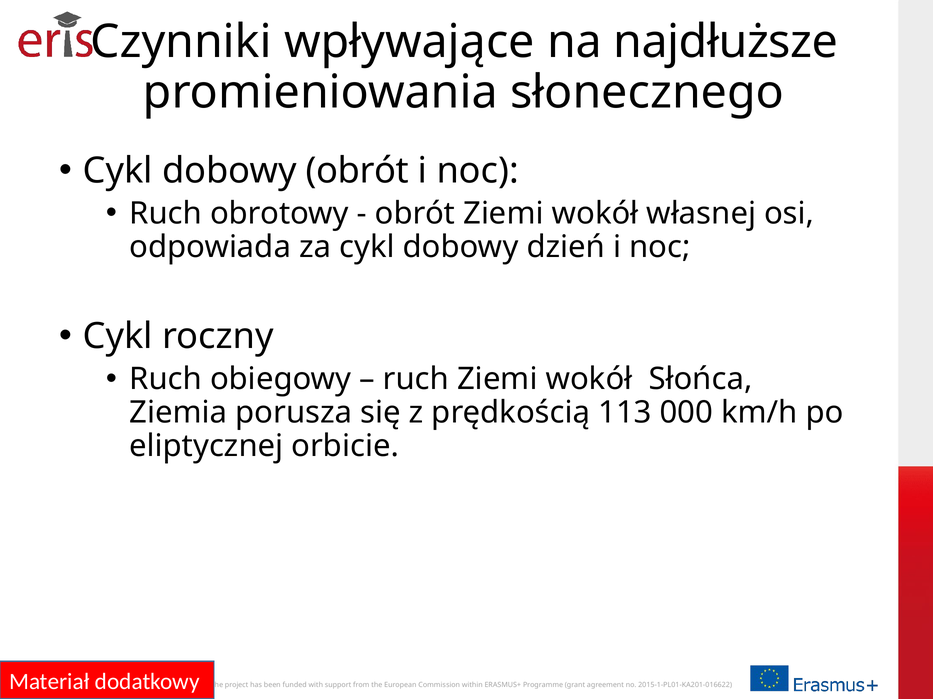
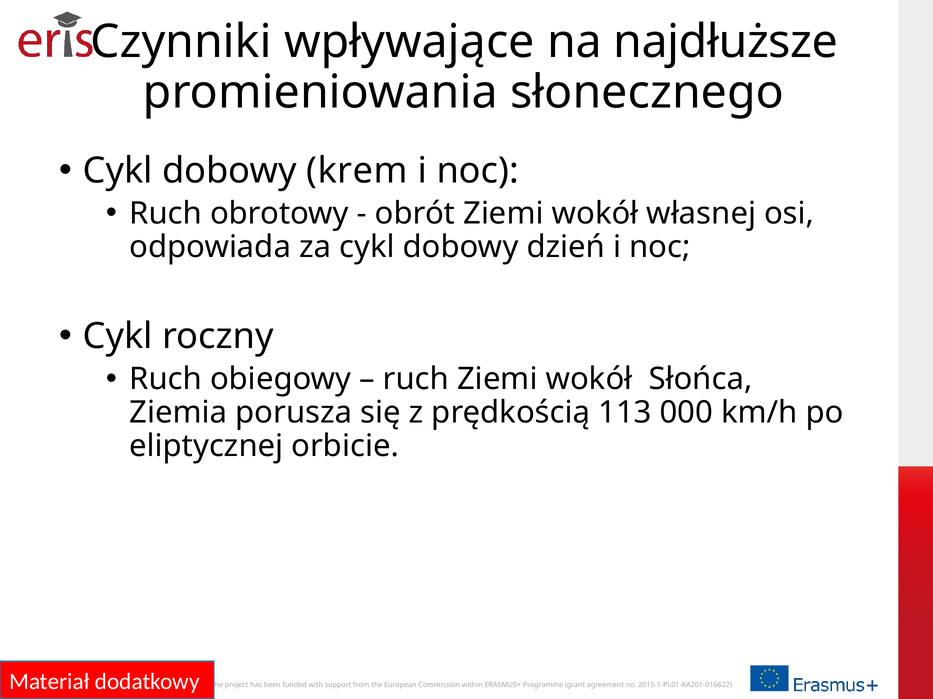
dobowy obrót: obrót -> krem
